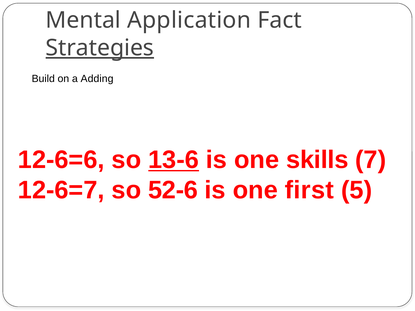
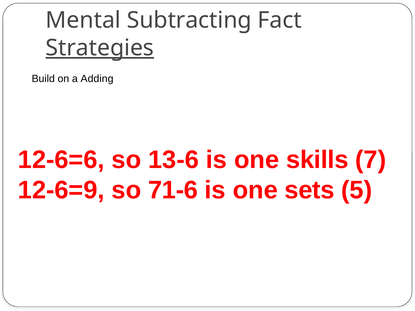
Application: Application -> Subtracting
13-6 underline: present -> none
12-6=7: 12-6=7 -> 12-6=9
52-6: 52-6 -> 71-6
first: first -> sets
